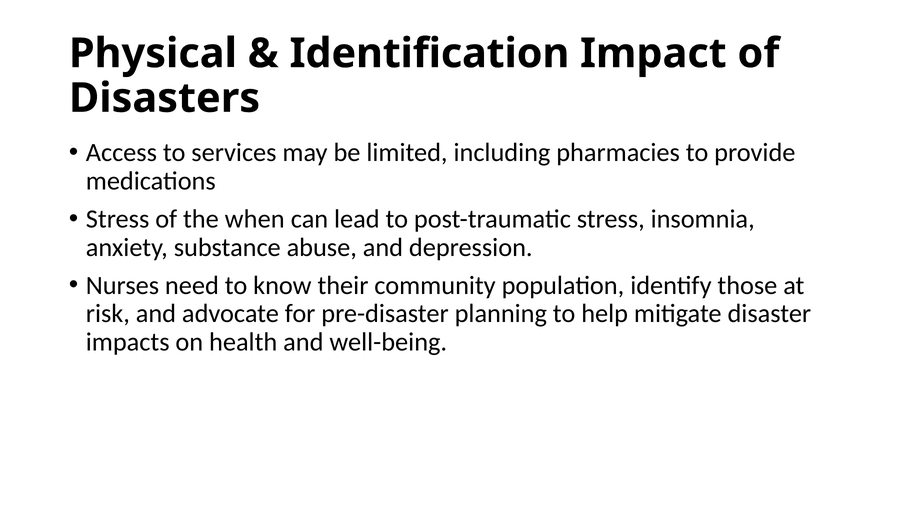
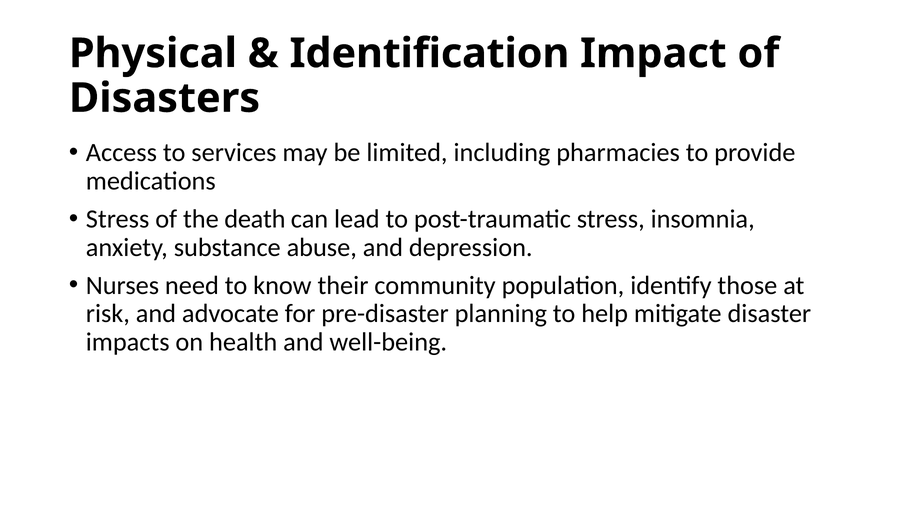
when: when -> death
